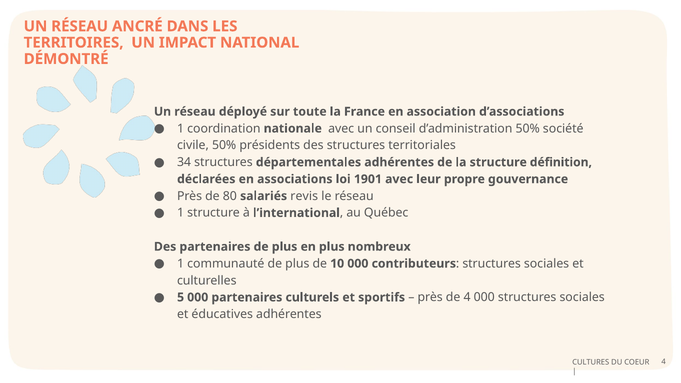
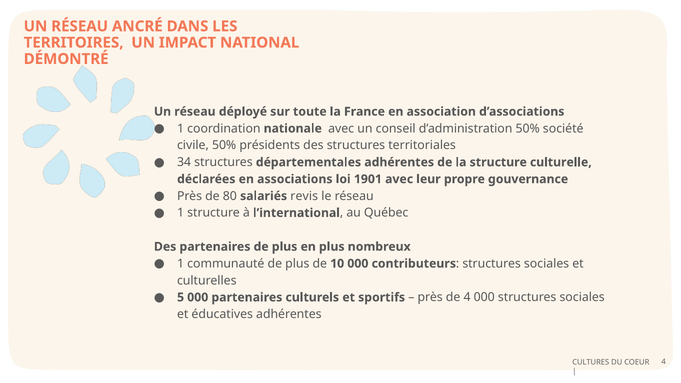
définition: définition -> culturelle
